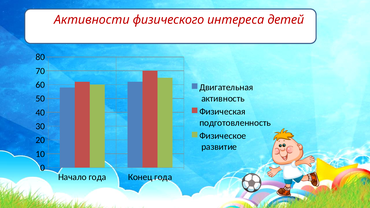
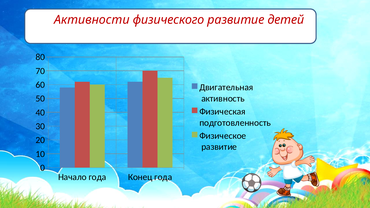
физического интереса: интереса -> развитие
